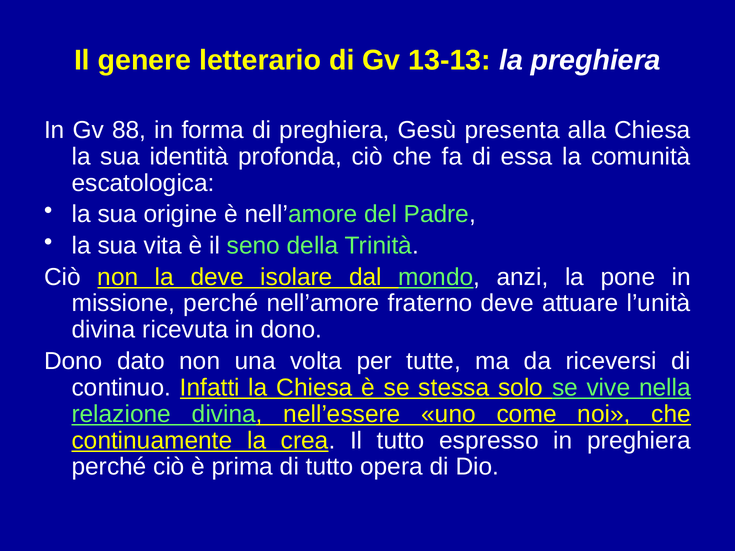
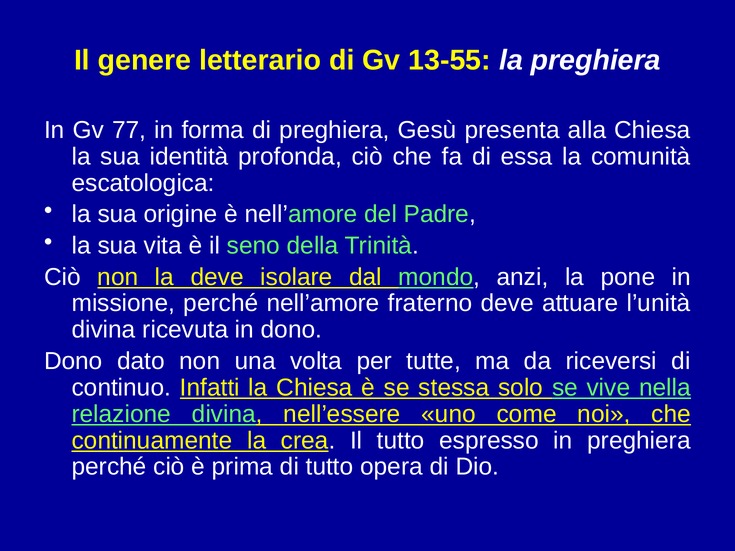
13-13: 13-13 -> 13-55
88: 88 -> 77
